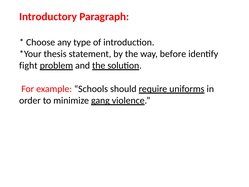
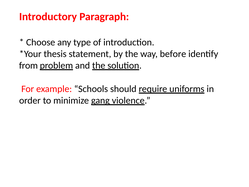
fight: fight -> from
